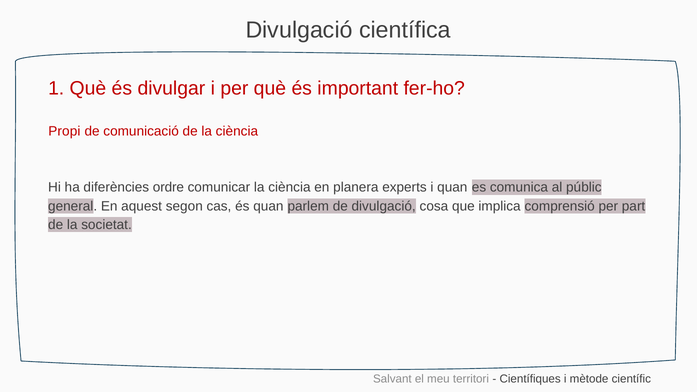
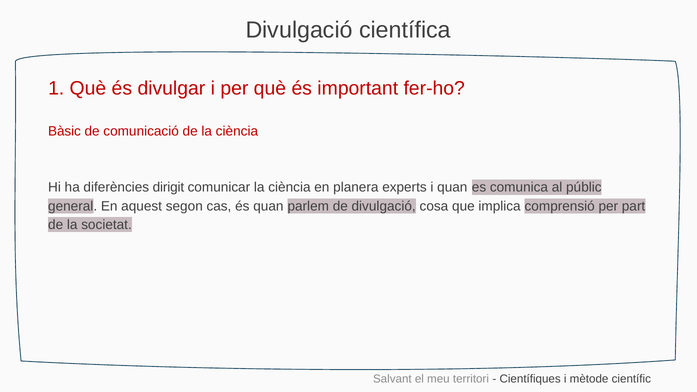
Propi: Propi -> Bàsic
ordre: ordre -> dirigit
